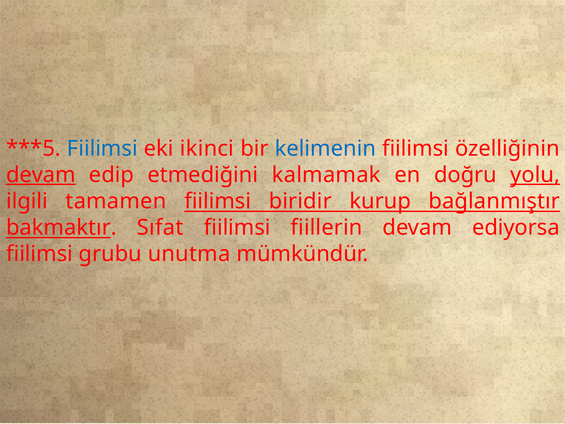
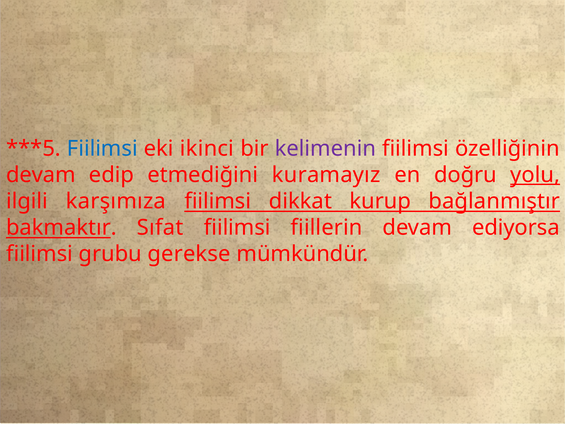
kelimenin colour: blue -> purple
devam at (41, 175) underline: present -> none
kalmamak: kalmamak -> kuramayız
tamamen: tamamen -> karşımıza
biridir: biridir -> dikkat
unutma: unutma -> gerekse
